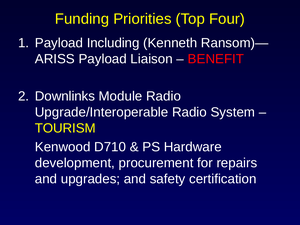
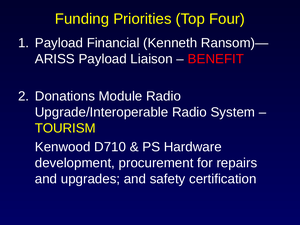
Including: Including -> Financial
Downlinks: Downlinks -> Donations
